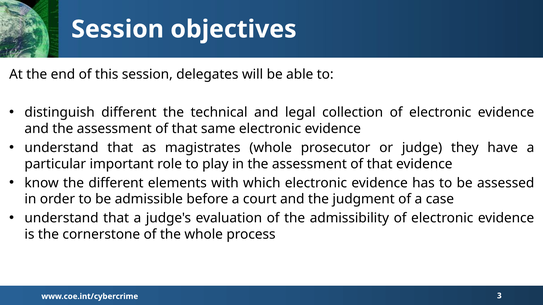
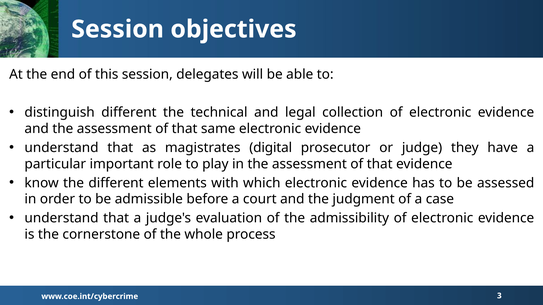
magistrates whole: whole -> digital
